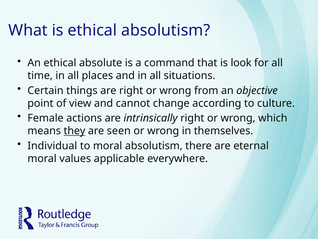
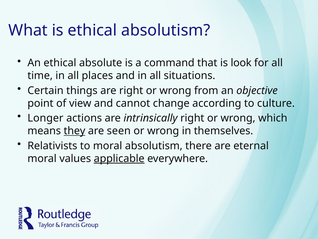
Female: Female -> Longer
Individual: Individual -> Relativists
applicable underline: none -> present
